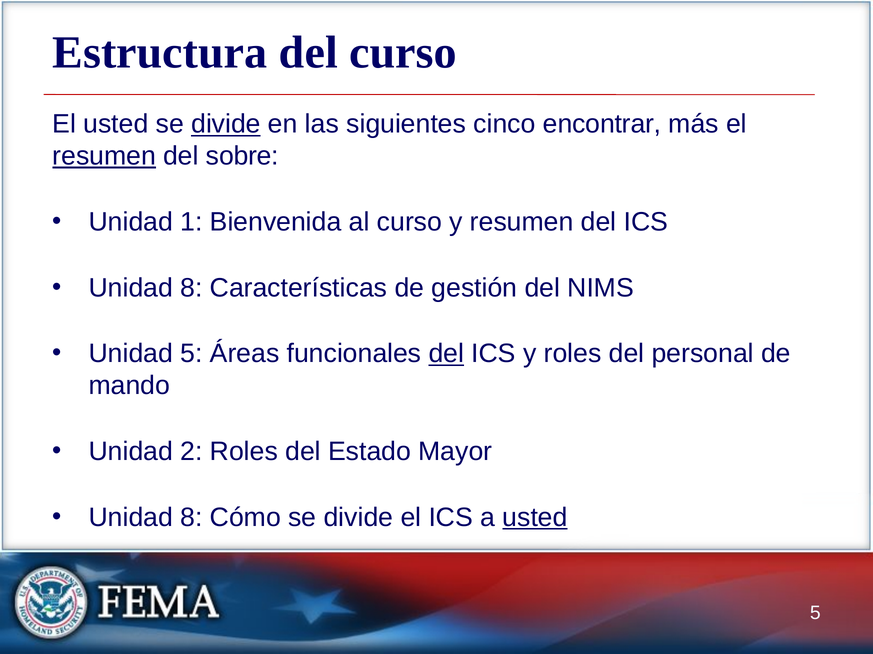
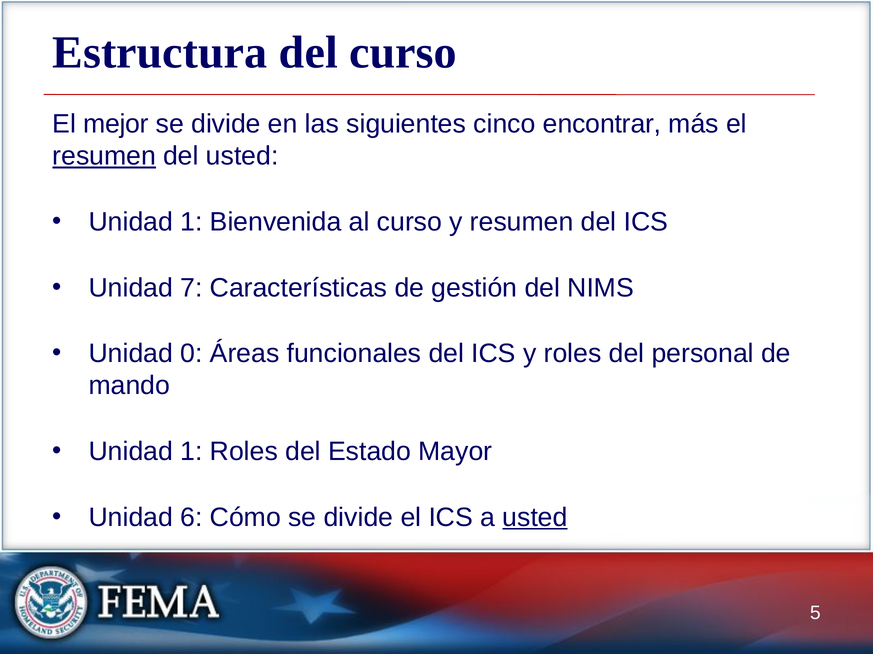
El usted: usted -> mejor
divide at (226, 124) underline: present -> none
del sobre: sobre -> usted
8 at (191, 288): 8 -> 7
Unidad 5: 5 -> 0
del at (446, 354) underline: present -> none
2 at (191, 452): 2 -> 1
8 at (191, 518): 8 -> 6
